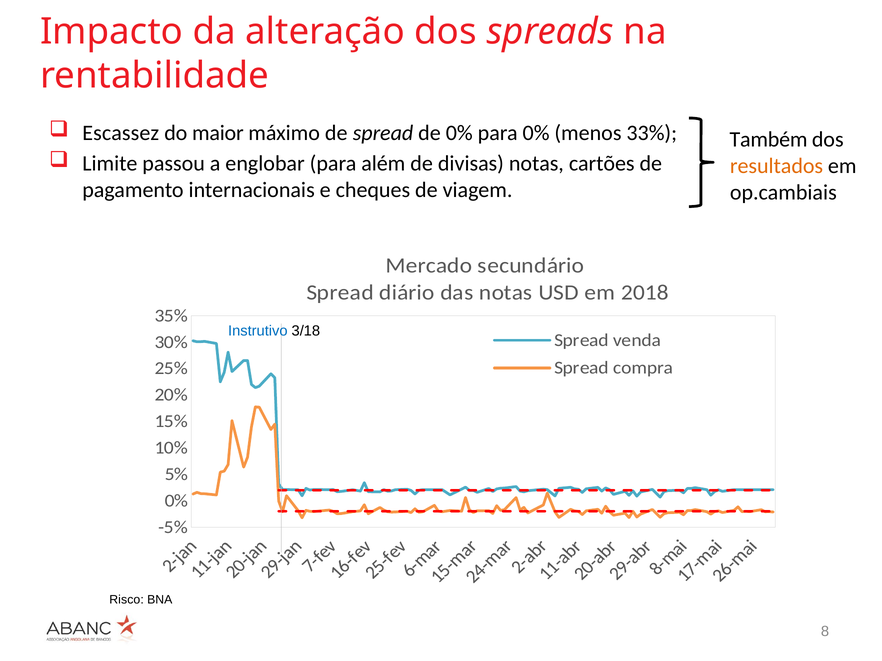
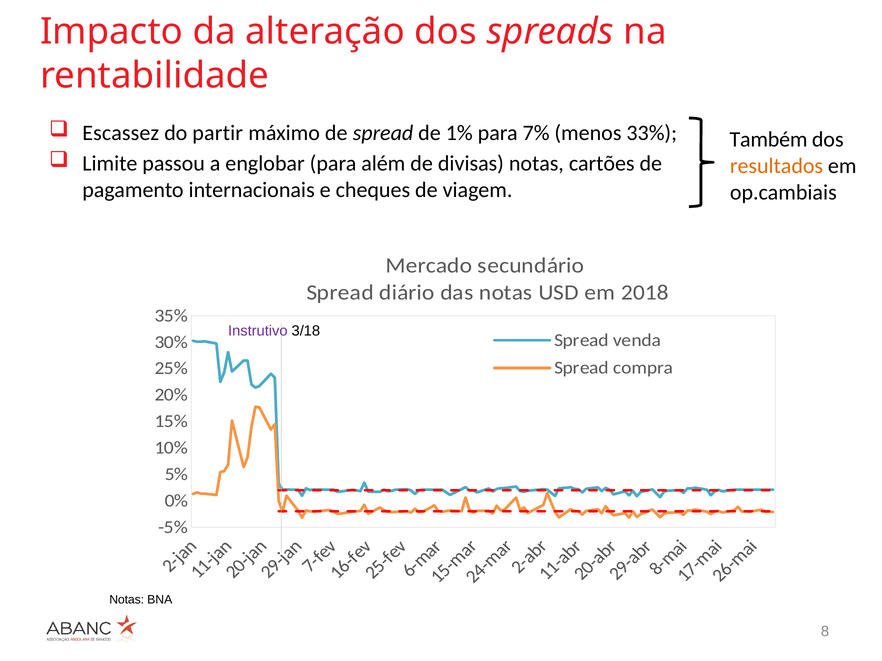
maior: maior -> partir
de 0%: 0% -> 1%
para 0%: 0% -> 7%
Instrutivo colour: blue -> purple
Risco at (127, 600): Risco -> Notas
